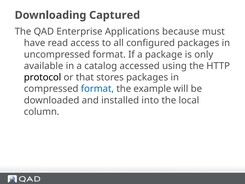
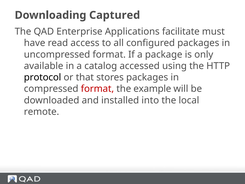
because: because -> facilitate
format at (97, 89) colour: blue -> red
column: column -> remote
